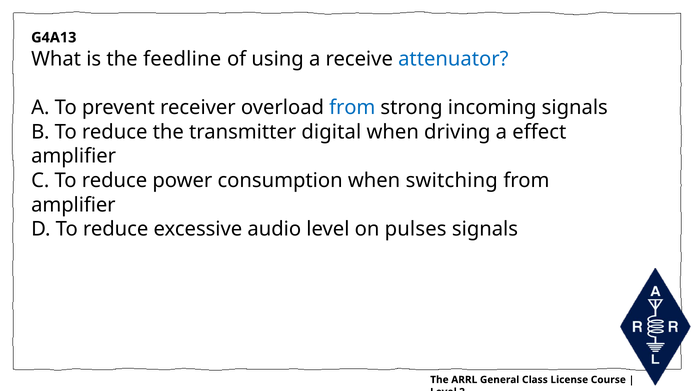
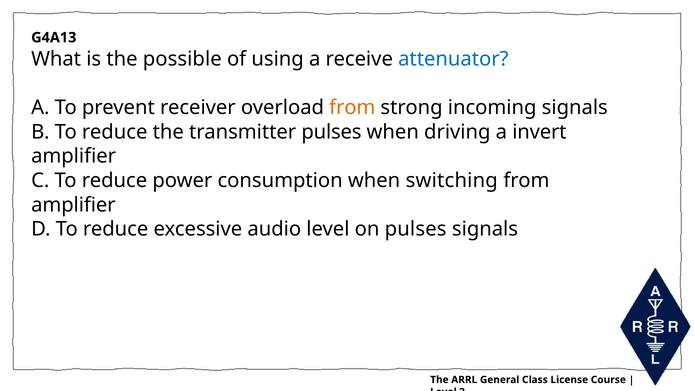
feedline: feedline -> possible
from at (352, 107) colour: blue -> orange
transmitter digital: digital -> pulses
effect: effect -> invert
